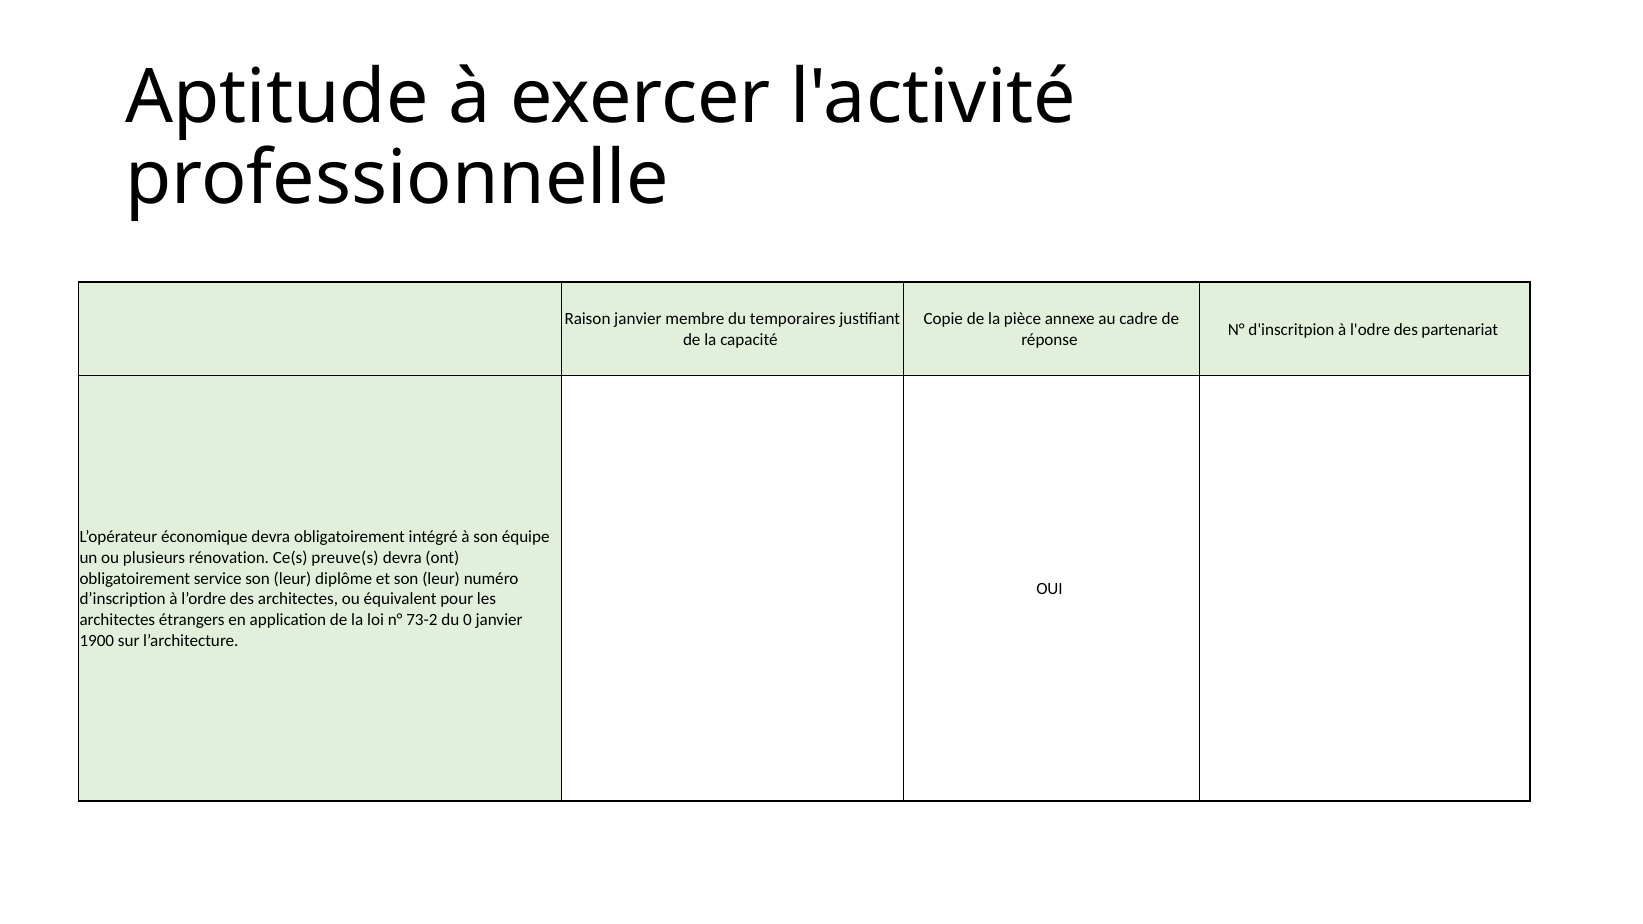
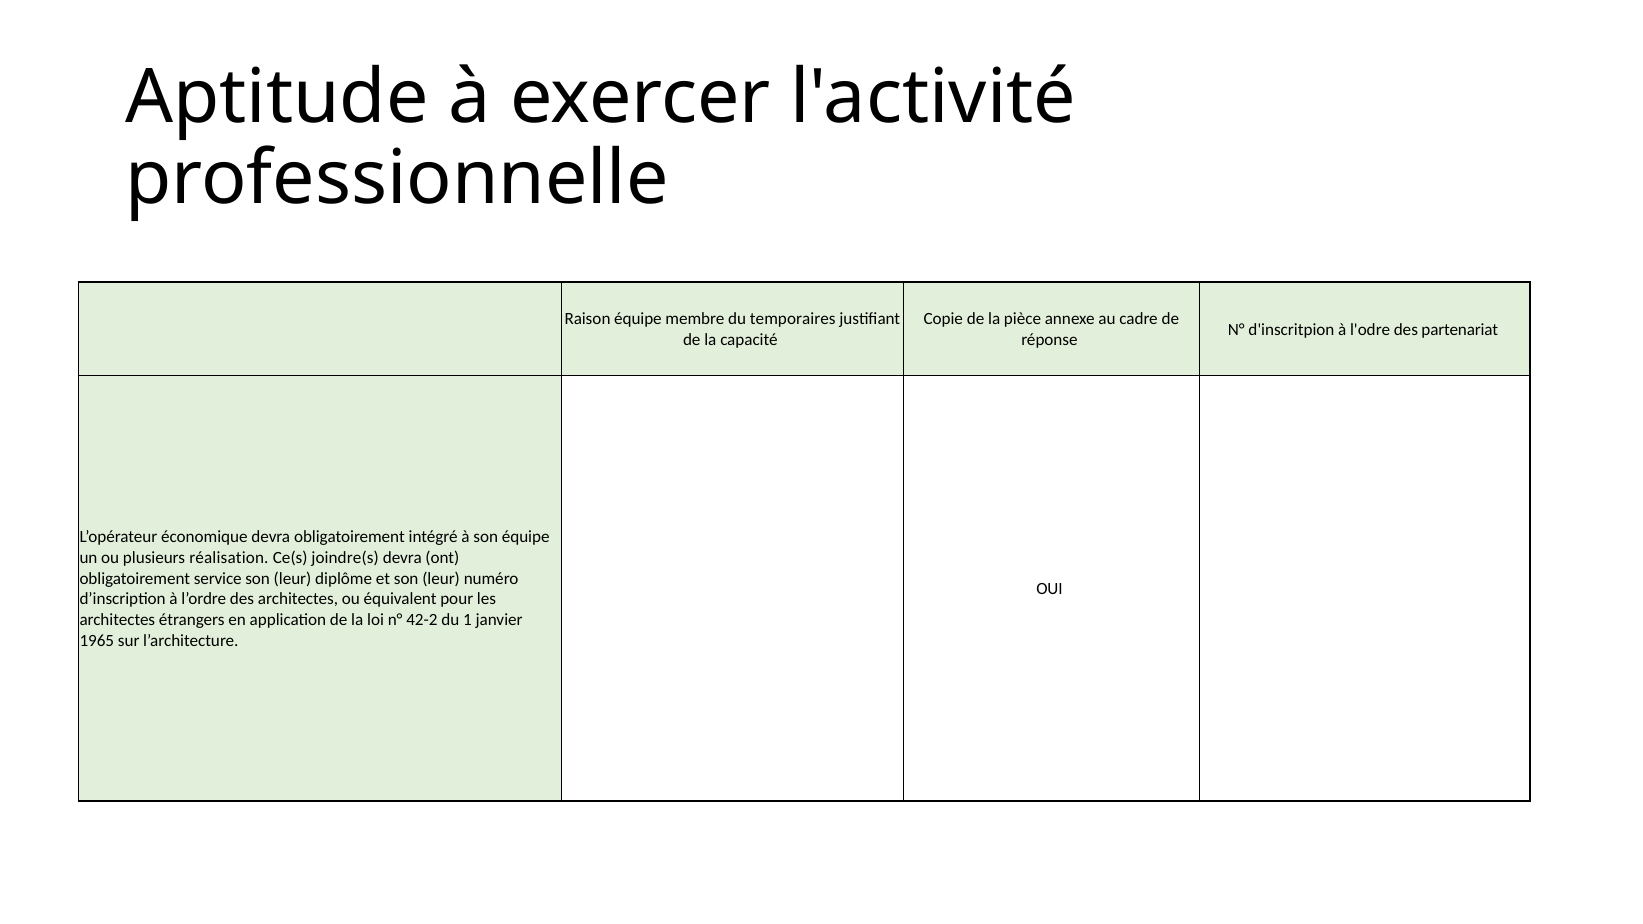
Raison janvier: janvier -> équipe
rénovation: rénovation -> réalisation
preuve(s: preuve(s -> joindre(s
73-2: 73-2 -> 42-2
0: 0 -> 1
1900: 1900 -> 1965
